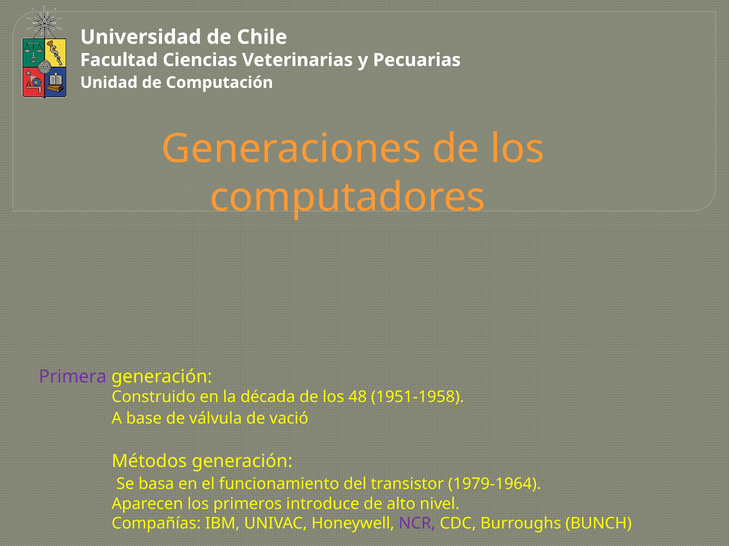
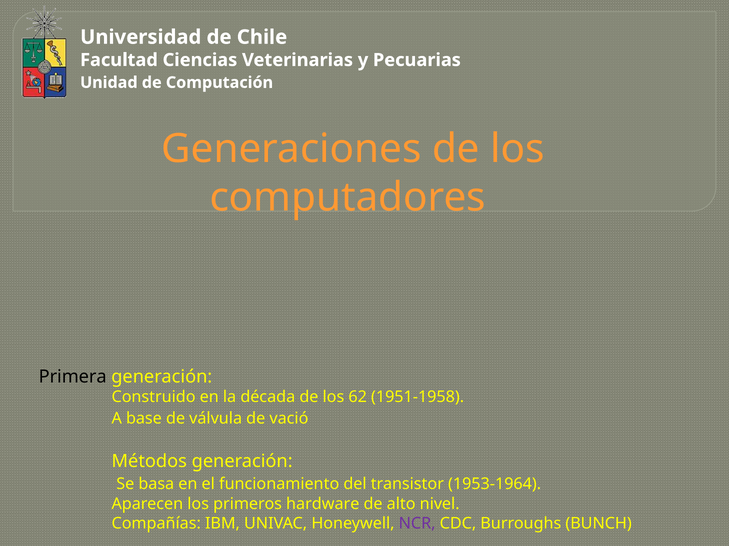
Primera colour: purple -> black
48: 48 -> 62
1979-1964: 1979-1964 -> 1953-1964
primeros introduce: introduce -> hardware
